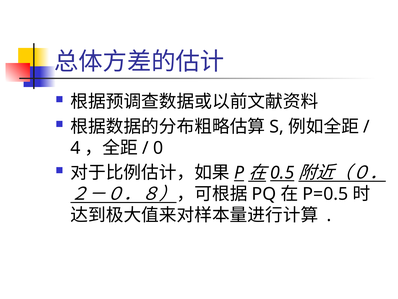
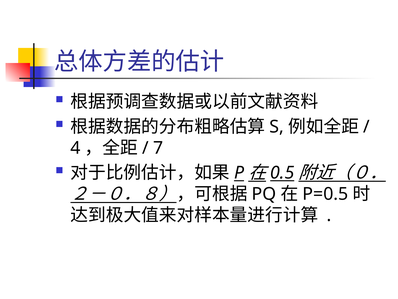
0: 0 -> 7
